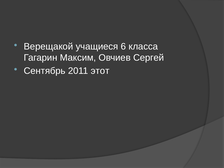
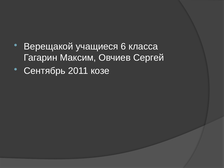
этот: этот -> козе
